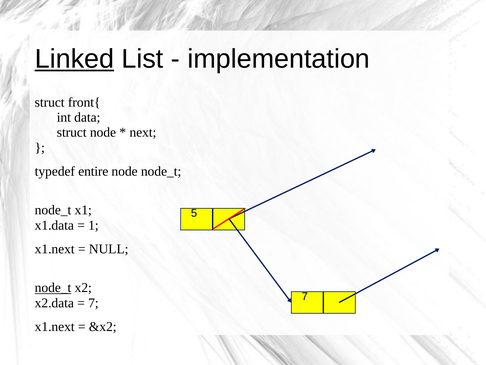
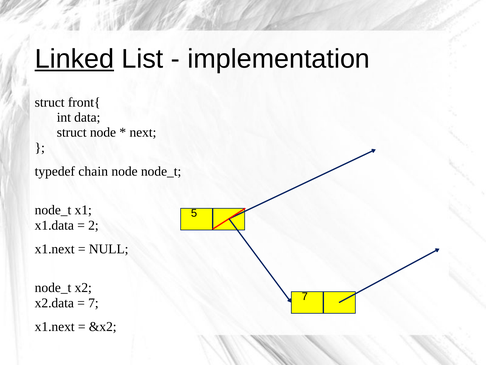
entire: entire -> chain
1: 1 -> 2
node_t at (53, 287) underline: present -> none
